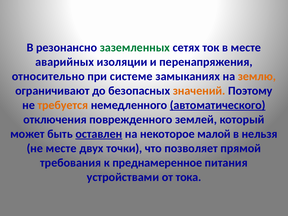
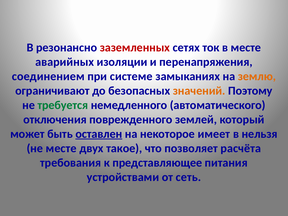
заземленных colour: green -> red
относительно: относительно -> соединением
требуется colour: orange -> green
автоматического underline: present -> none
малой: малой -> имеет
точки: точки -> такое
прямой: прямой -> расчёта
преднамеренное: преднамеренное -> представляющее
тока: тока -> сеть
